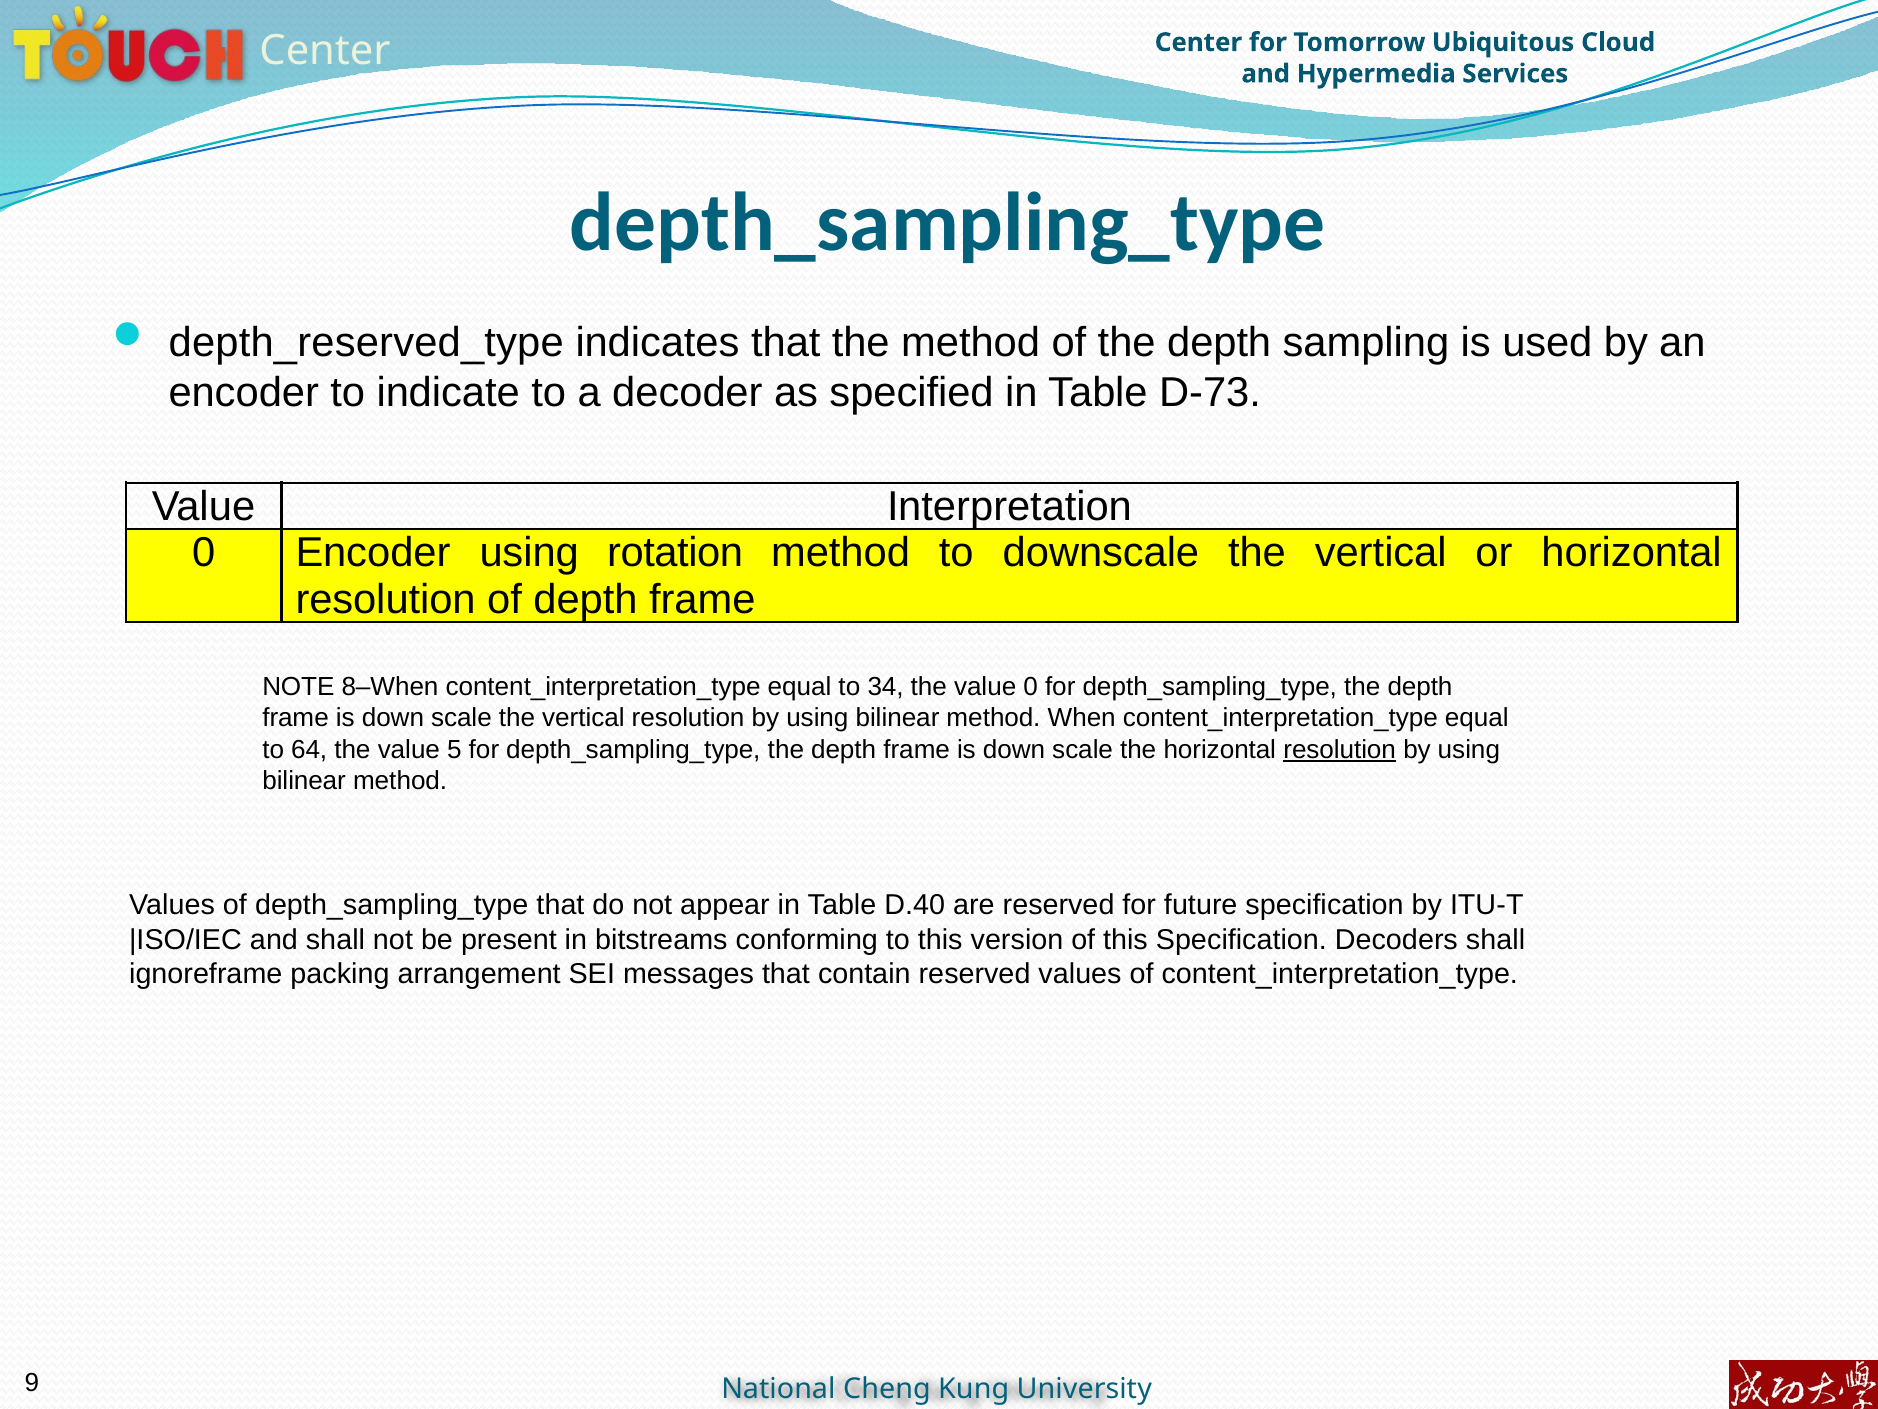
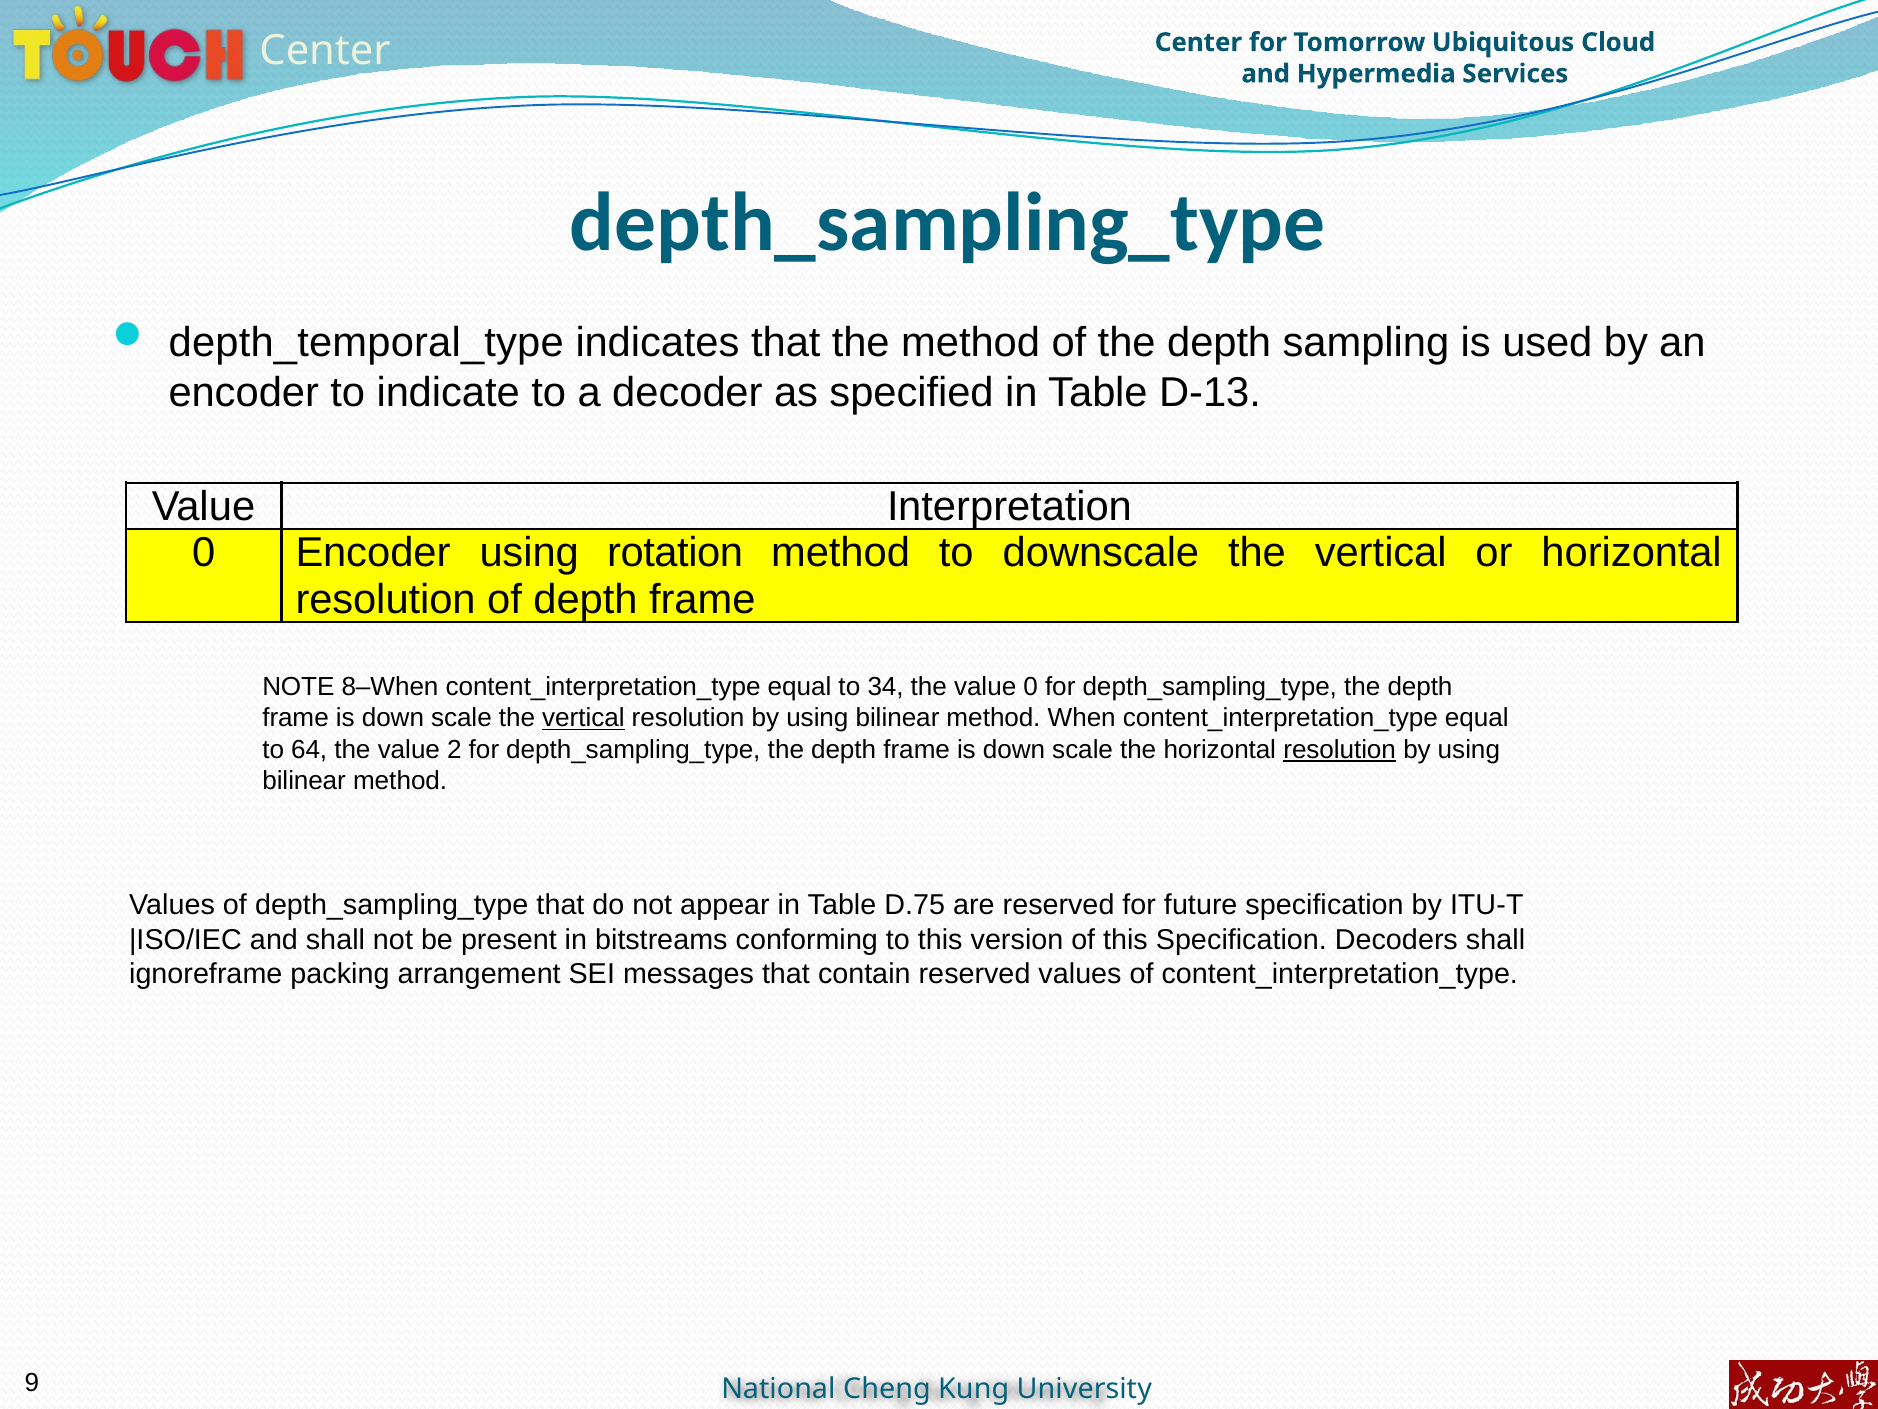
depth_reserved_type: depth_reserved_type -> depth_temporal_type
D‑73: D‑73 -> D‑13
vertical at (583, 718) underline: none -> present
5: 5 -> 2
D.40: D.40 -> D.75
